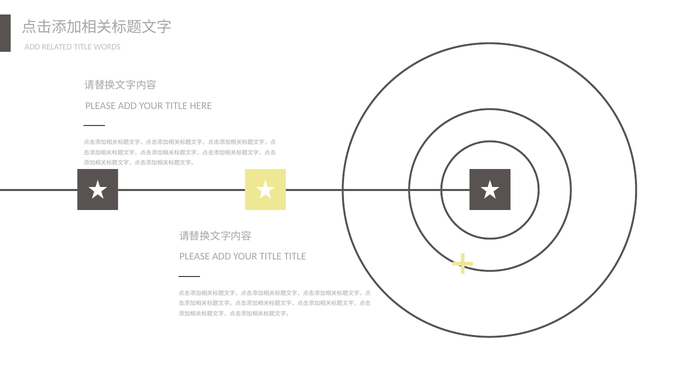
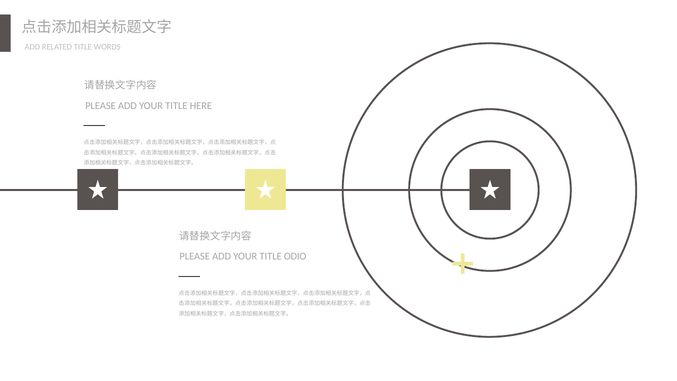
TITLE TITLE: TITLE -> ODIO
